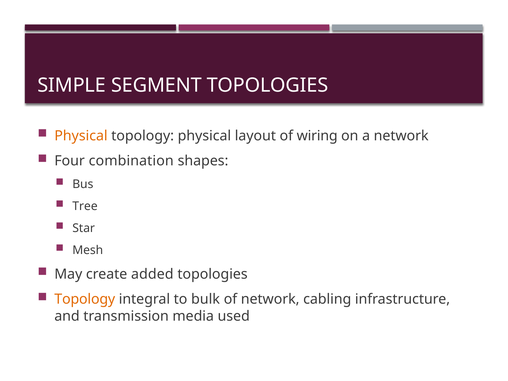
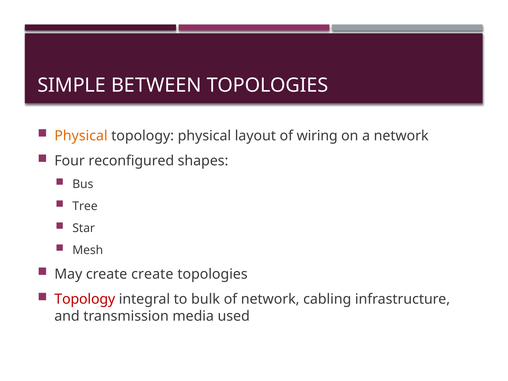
SEGMENT: SEGMENT -> BETWEEN
combination: combination -> reconfigured
create added: added -> create
Topology at (85, 299) colour: orange -> red
